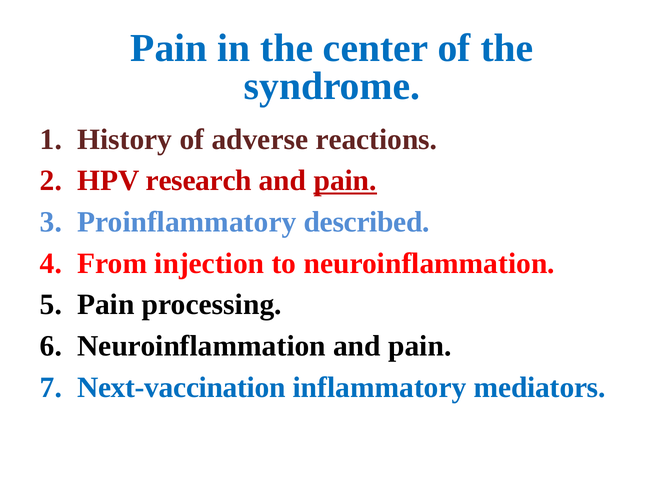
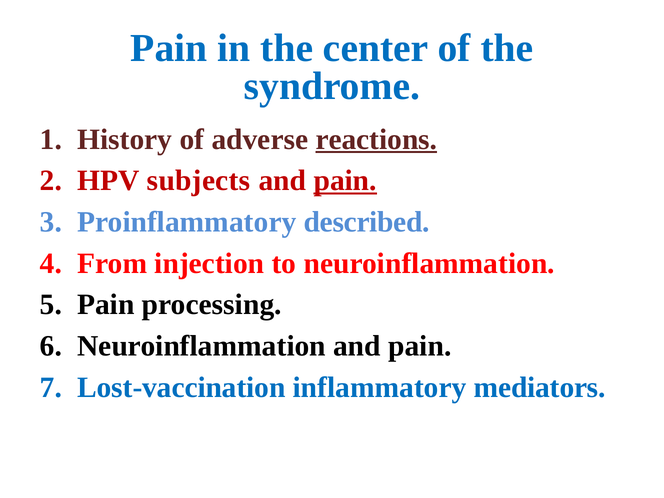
reactions underline: none -> present
research: research -> subjects
Next-vaccination: Next-vaccination -> Lost-vaccination
